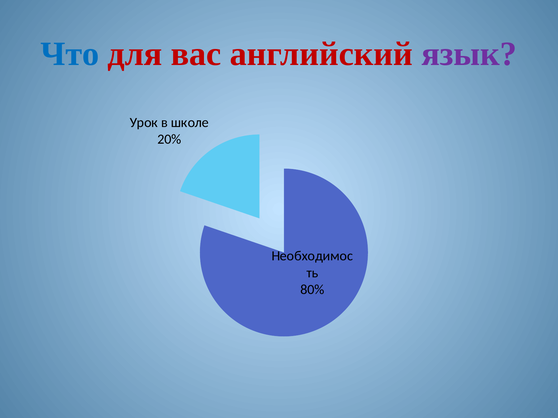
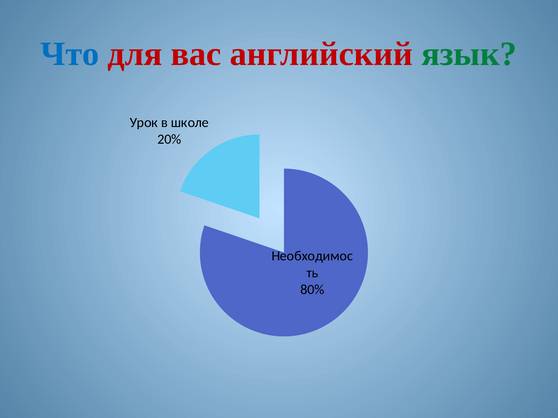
язык colour: purple -> green
